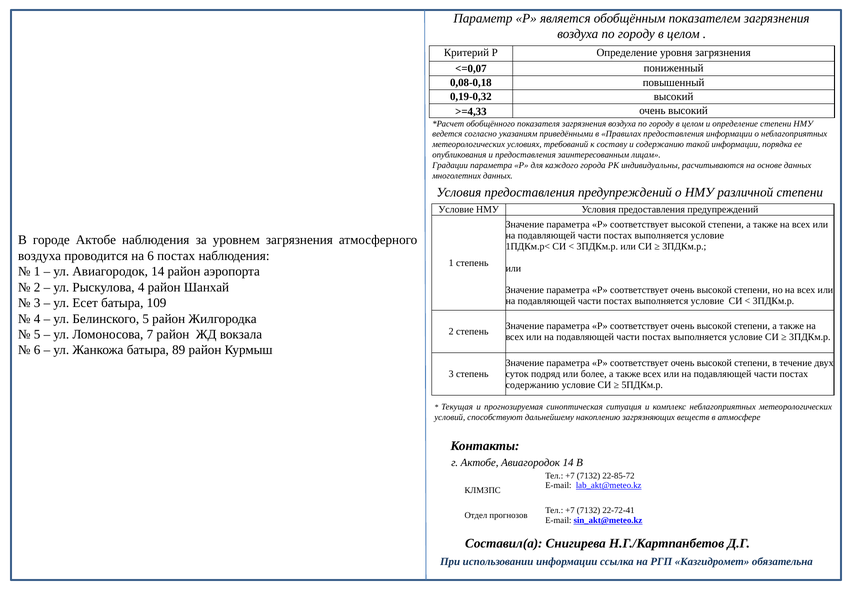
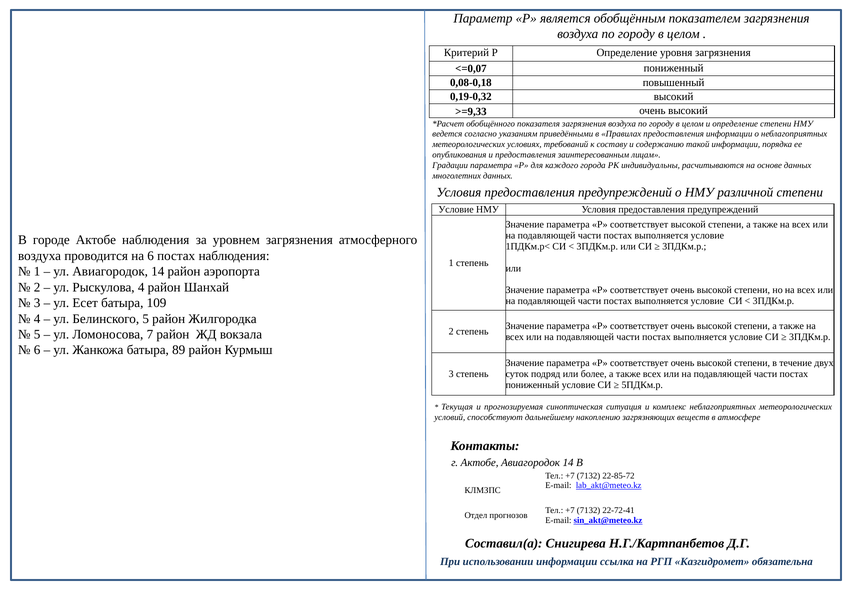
>=4,33: >=4,33 -> >=9,33
содержанию at (532, 385): содержанию -> пониженный
